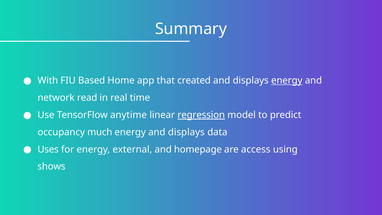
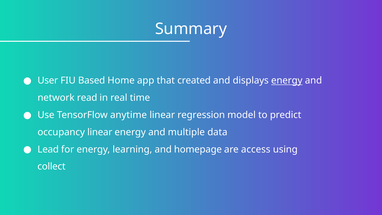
With: With -> User
regression underline: present -> none
occupancy much: much -> linear
energy and displays: displays -> multiple
Uses: Uses -> Lead
external: external -> learning
shows: shows -> collect
